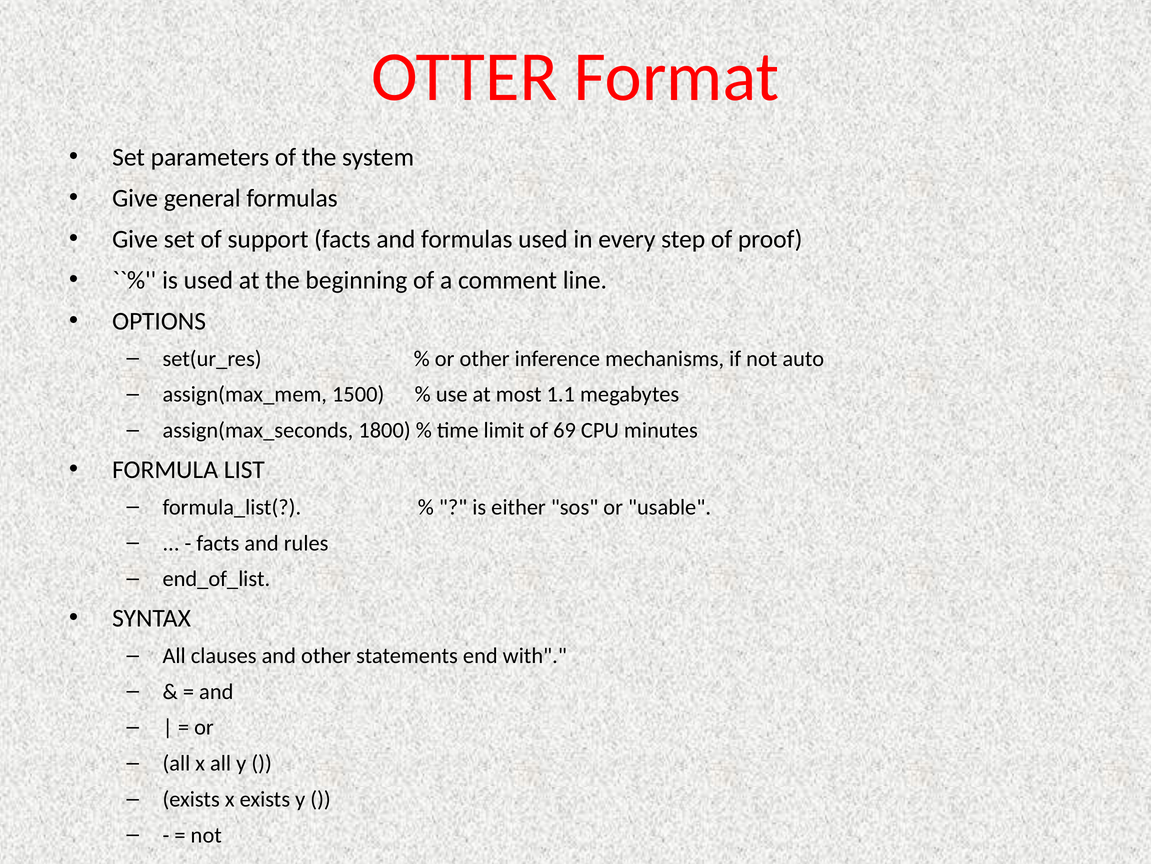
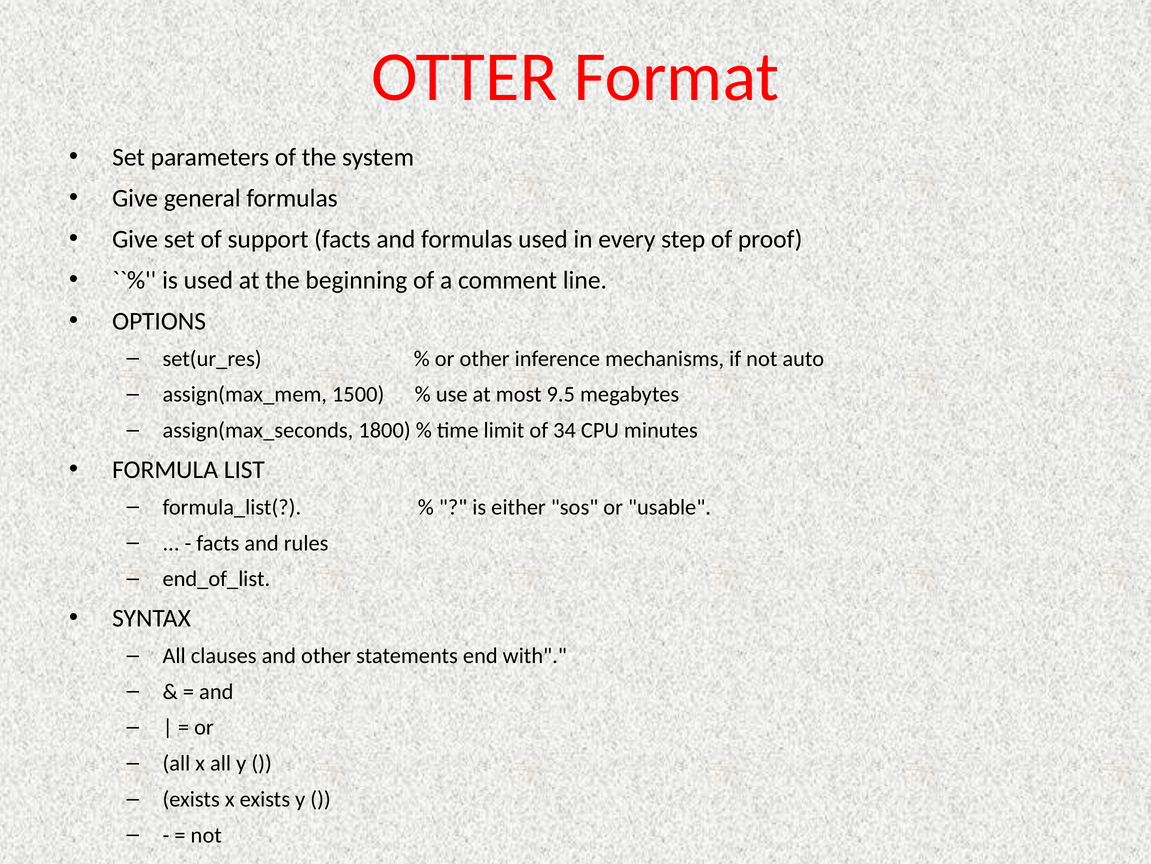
1.1: 1.1 -> 9.5
69: 69 -> 34
